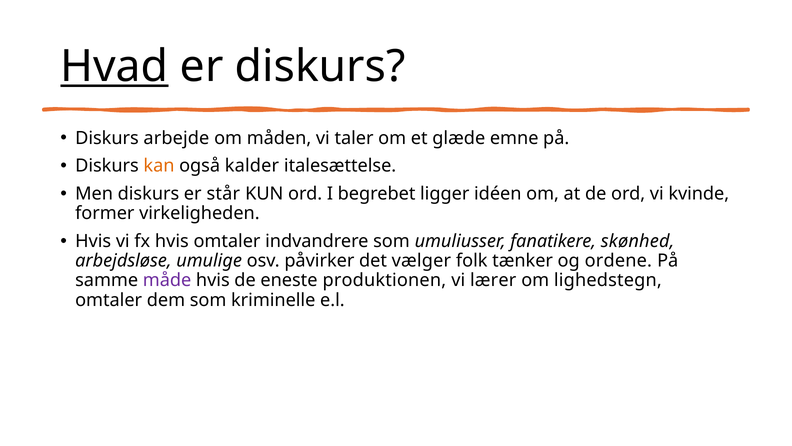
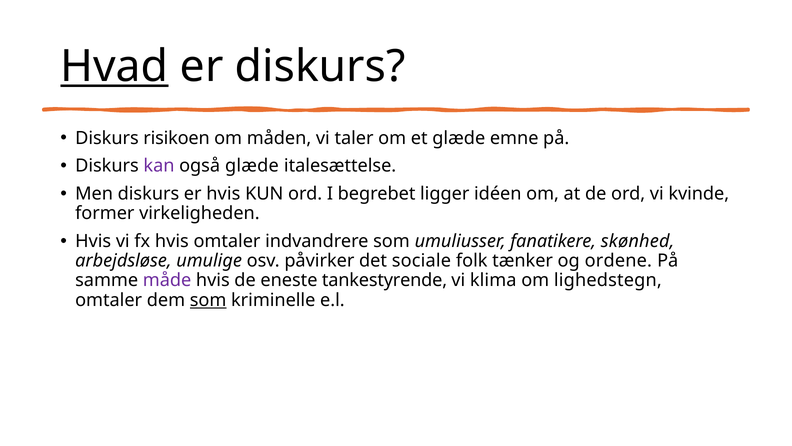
arbejde: arbejde -> risikoen
kan colour: orange -> purple
også kalder: kalder -> glæde
er står: står -> hvis
vælger: vælger -> sociale
produktionen: produktionen -> tankestyrende
lærer: lærer -> klima
som at (208, 300) underline: none -> present
